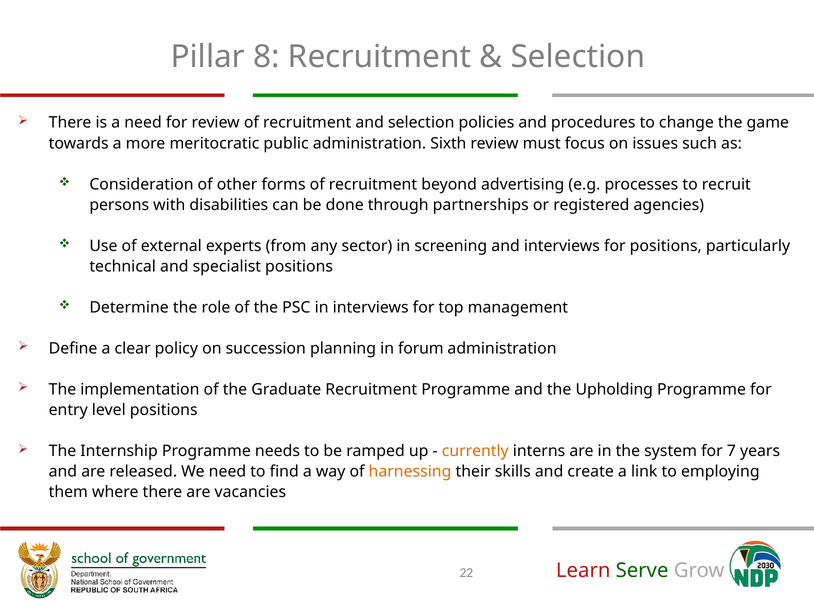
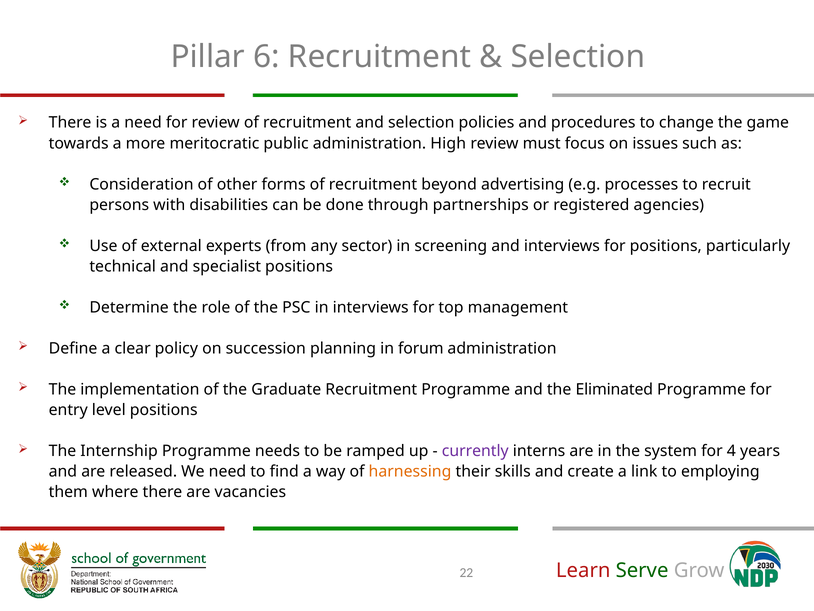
8: 8 -> 6
Sixth: Sixth -> High
Upholding: Upholding -> Eliminated
currently colour: orange -> purple
7: 7 -> 4
